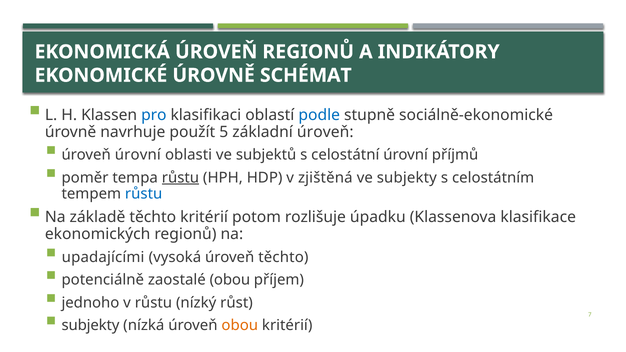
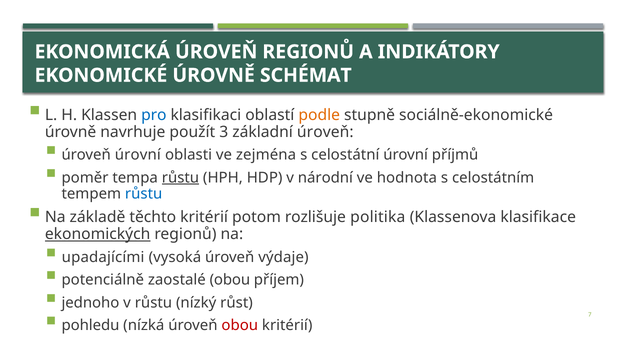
podle colour: blue -> orange
5: 5 -> 3
subjektů: subjektů -> zejména
zjištěná: zjištěná -> národní
ve subjekty: subjekty -> hodnota
úpadku: úpadku -> politika
ekonomických underline: none -> present
úroveň těchto: těchto -> výdaje
subjekty at (91, 325): subjekty -> pohledu
obou at (240, 325) colour: orange -> red
